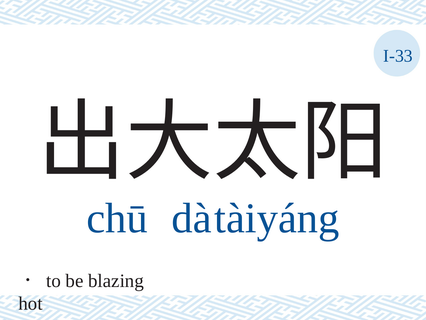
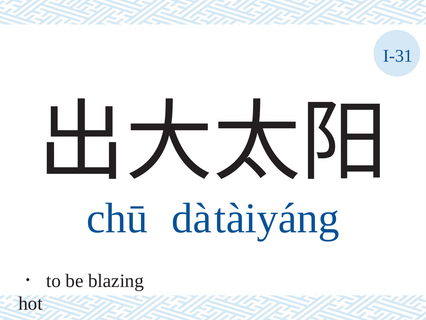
I-33: I-33 -> I-31
